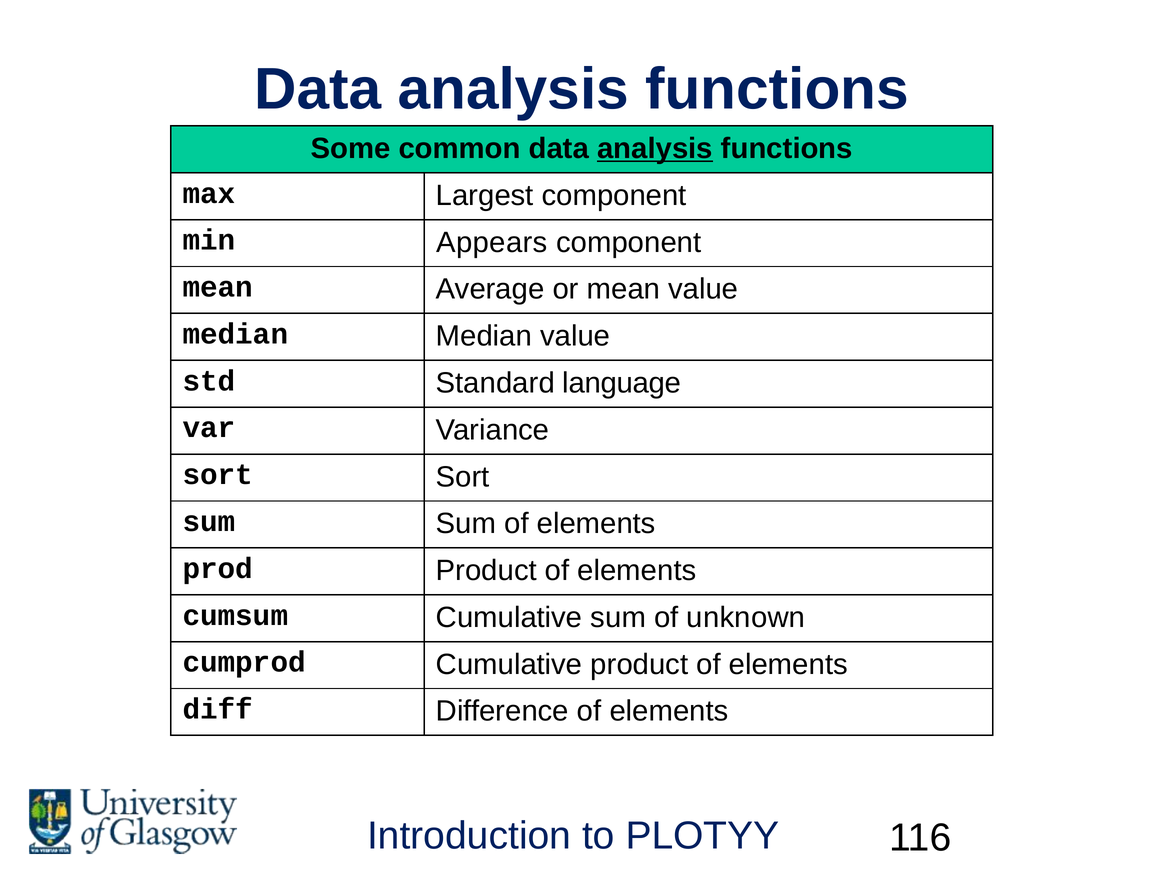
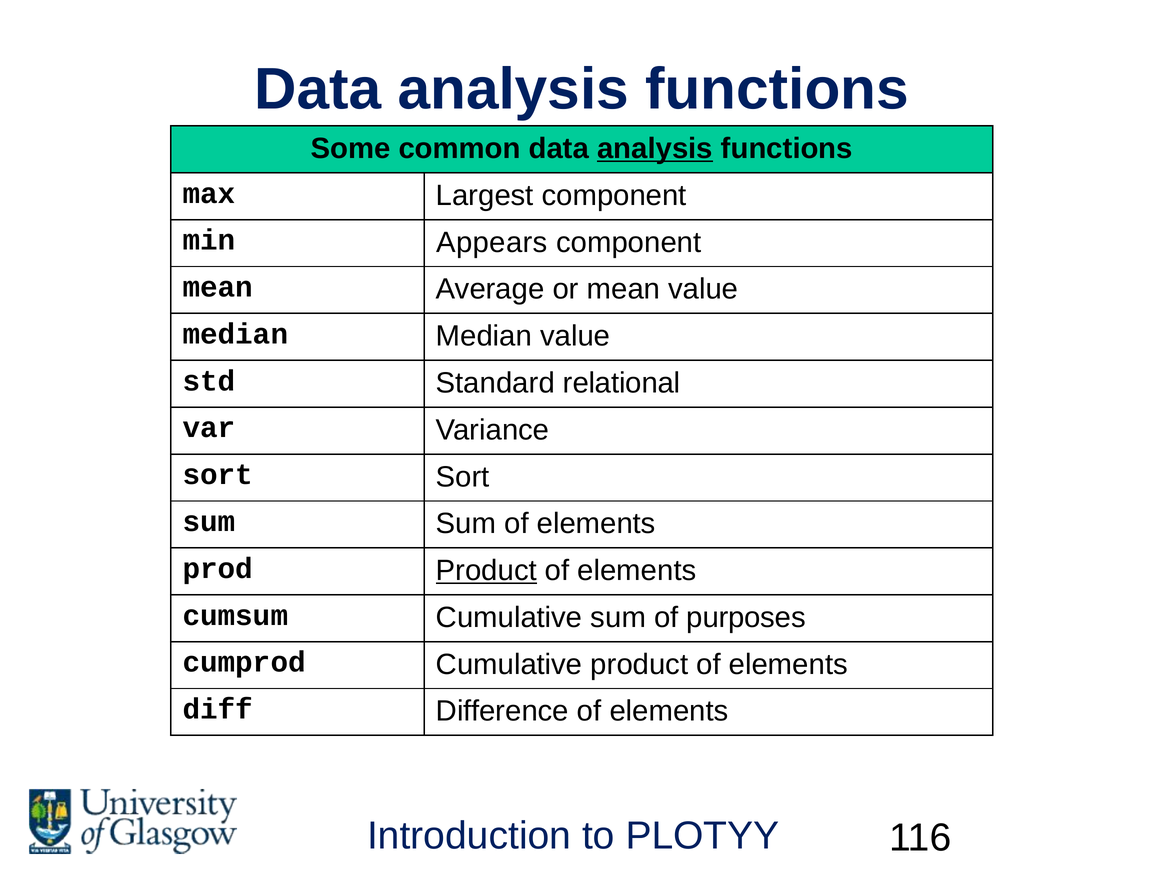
language: language -> relational
Product at (486, 570) underline: none -> present
unknown: unknown -> purposes
